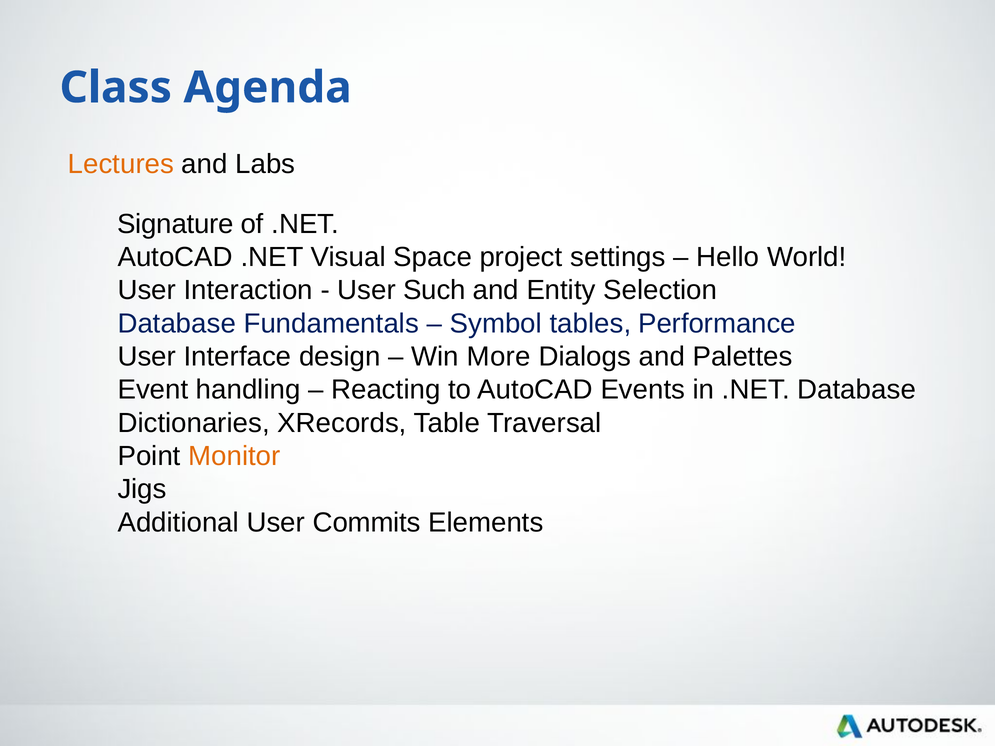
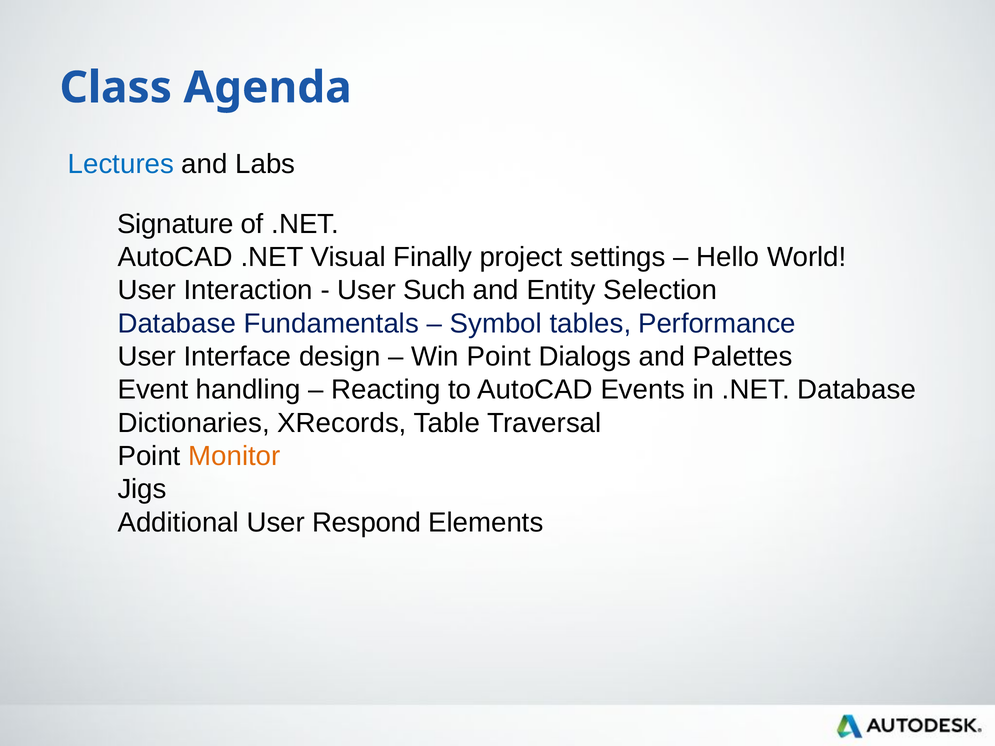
Lectures colour: orange -> blue
Space: Space -> Finally
Win More: More -> Point
Commits: Commits -> Respond
